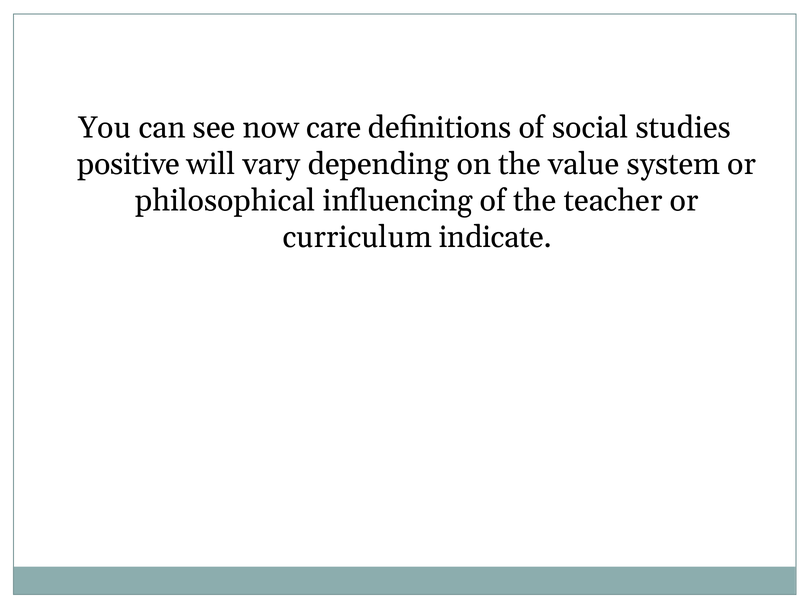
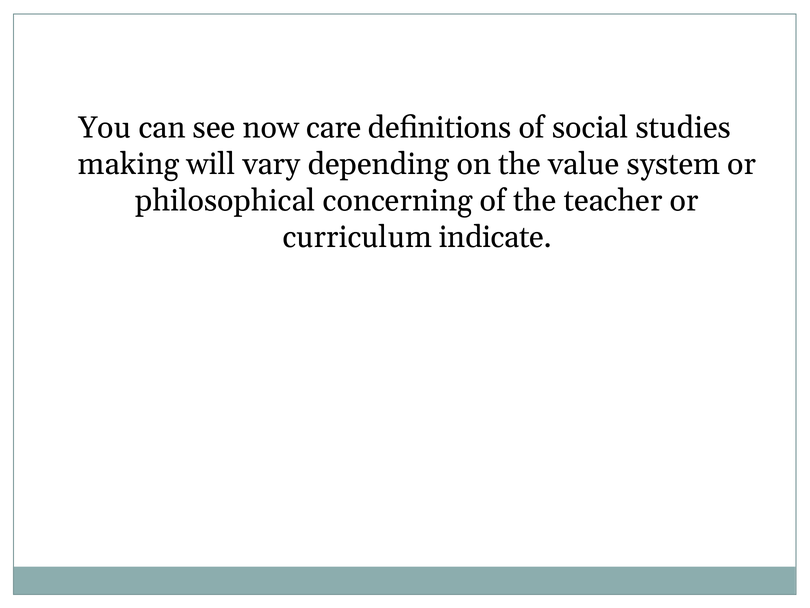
positive: positive -> making
influencing: influencing -> concerning
